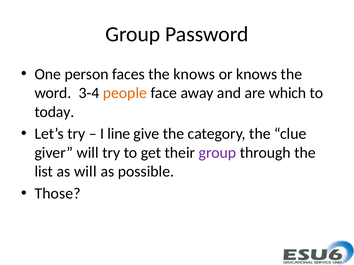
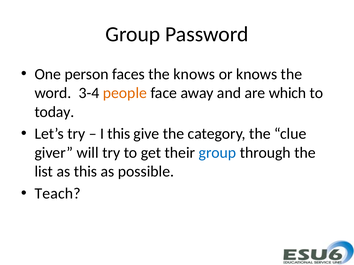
I line: line -> this
group at (217, 153) colour: purple -> blue
as will: will -> this
Those: Those -> Teach
